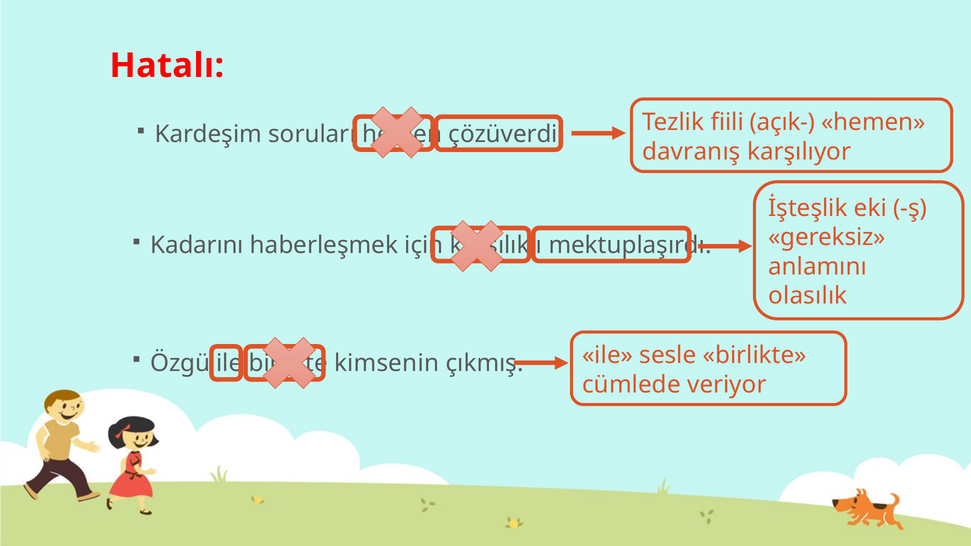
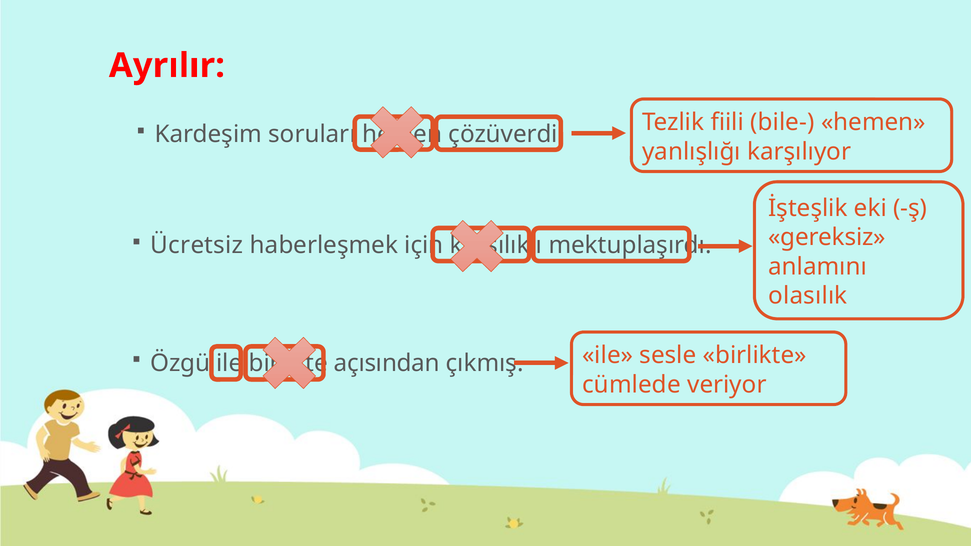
Hatalı: Hatalı -> Ayrılır
açık-: açık- -> bile-
davranış: davranış -> yanlışlığı
Kadarını: Kadarını -> Ücretsiz
kimsenin: kimsenin -> açısından
